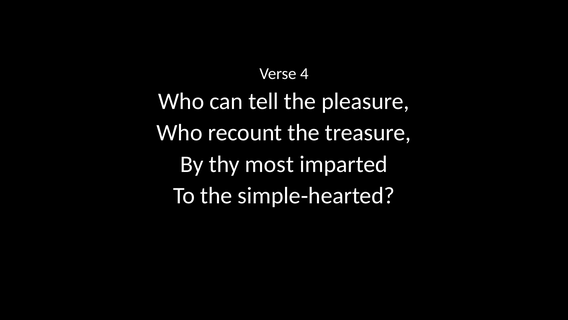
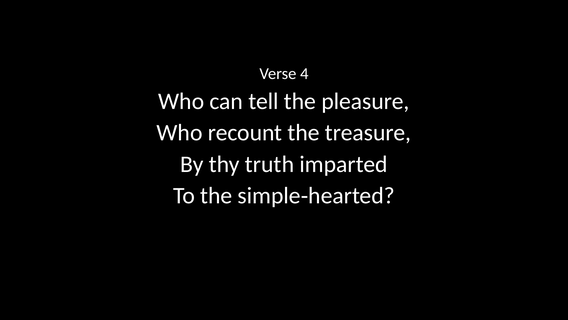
most: most -> truth
